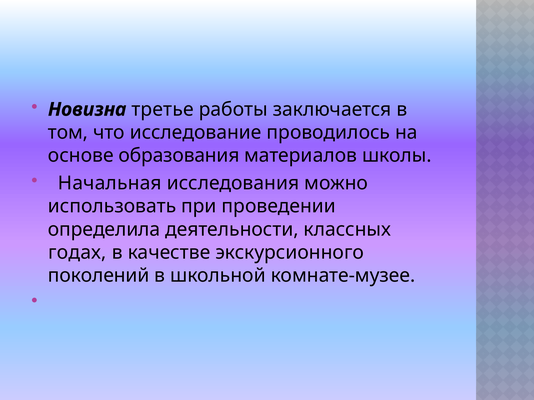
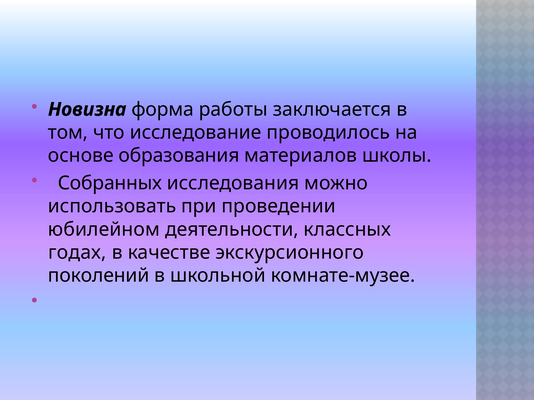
третье: третье -> форма
Начальная: Начальная -> Собранных
определила: определила -> юбилейном
